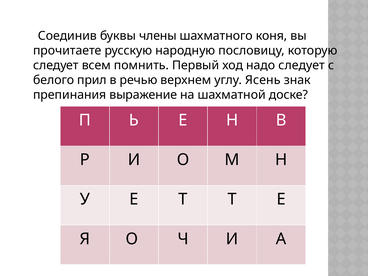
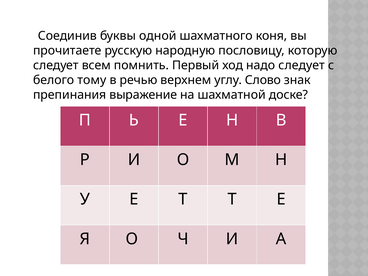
члены: члены -> одной
прил: прил -> тому
Ясень: Ясень -> Слово
